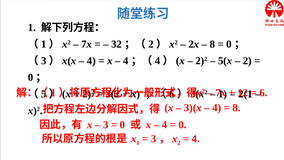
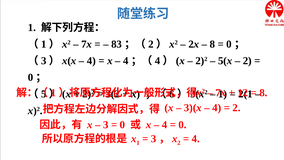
32: 32 -> 83
6 at (263, 93): 6 -> 8
8 at (237, 108): 8 -> 2
